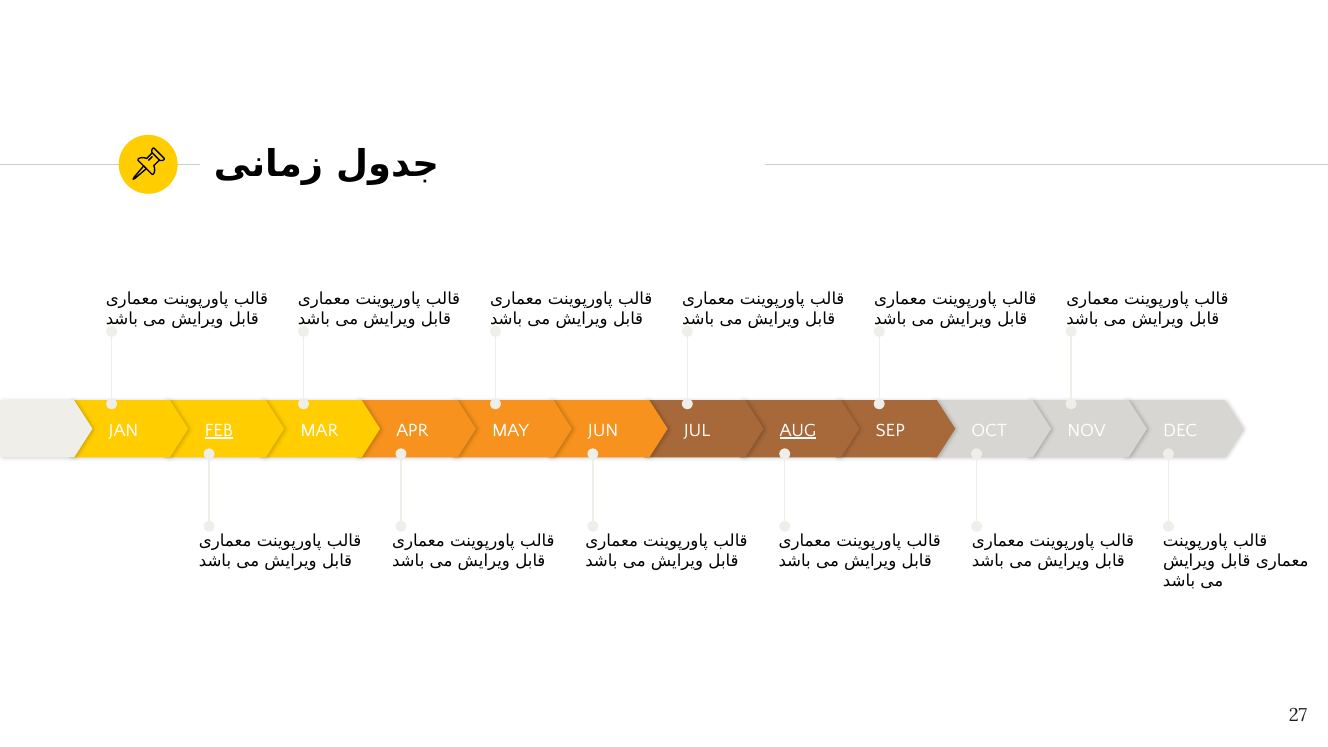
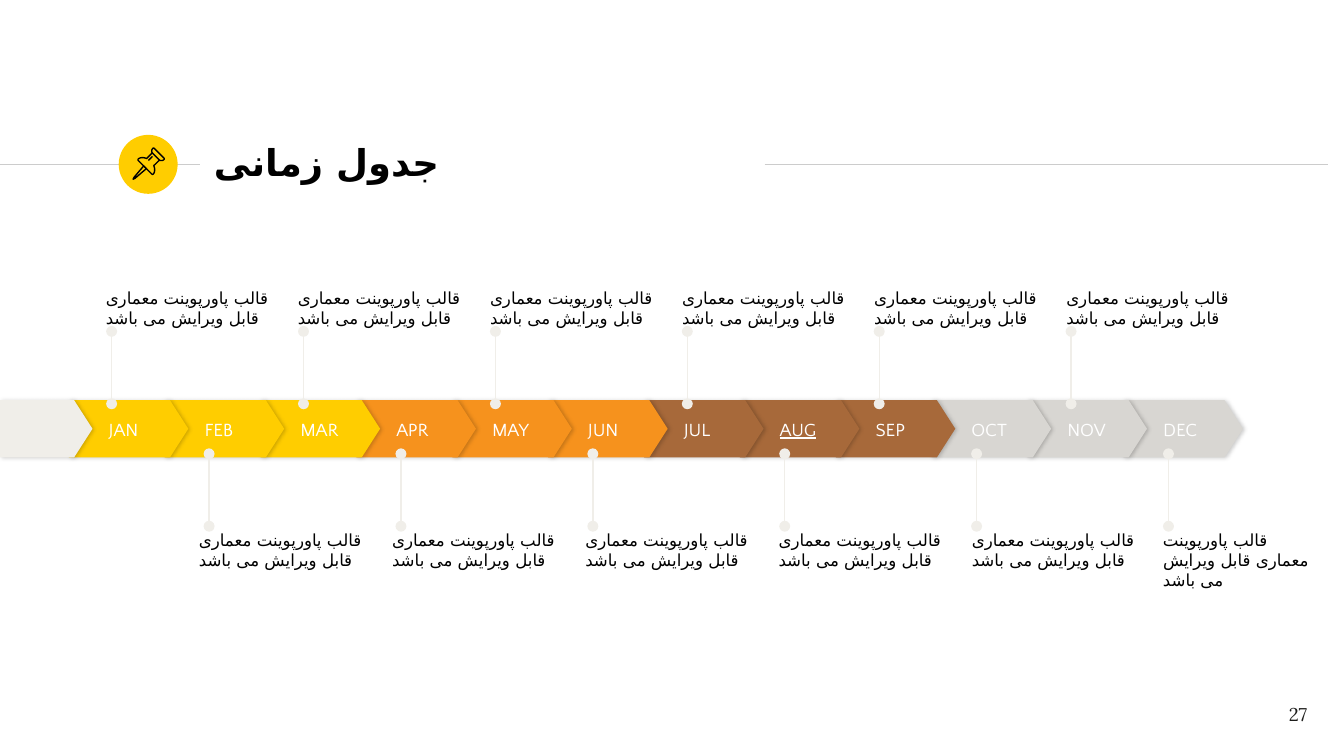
FEB underline: present -> none
